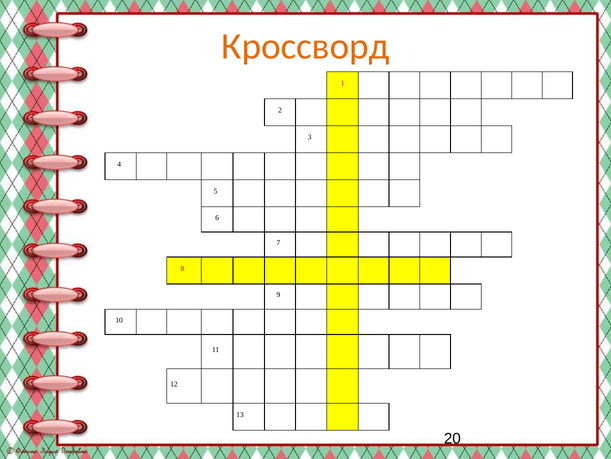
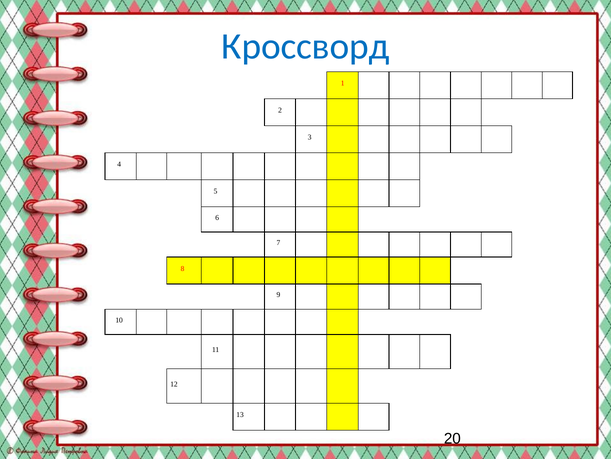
Кроссворд colour: orange -> blue
